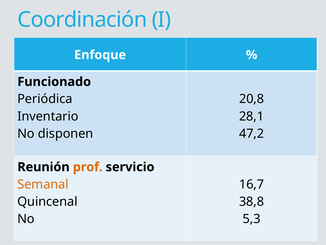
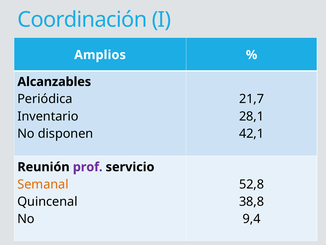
Enfoque: Enfoque -> Amplios
Funcionado: Funcionado -> Alcanzables
20,8: 20,8 -> 21,7
47,2: 47,2 -> 42,1
prof colour: orange -> purple
16,7: 16,7 -> 52,8
5,3: 5,3 -> 9,4
